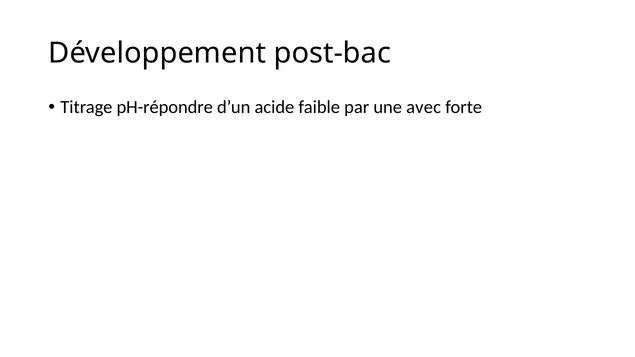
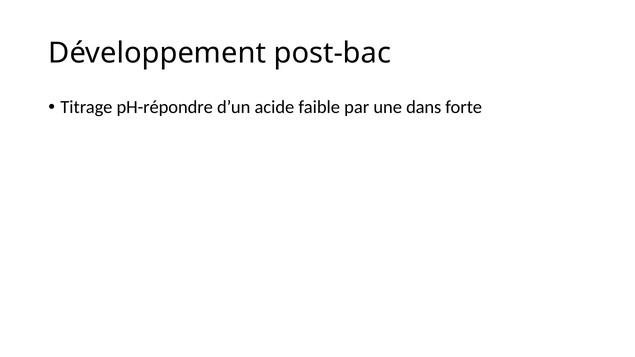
avec: avec -> dans
